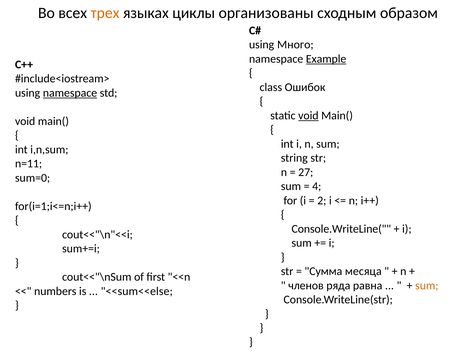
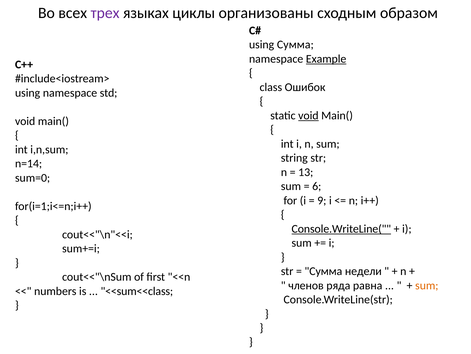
трех colour: orange -> purple
using Много: Много -> Сумма
namespace at (70, 93) underline: present -> none
n=11: n=11 -> n=14
27: 27 -> 13
4: 4 -> 6
2: 2 -> 9
Console.WriteLine( underline: none -> present
месяца: месяца -> недели
<<sum<<else: <<sum<<else -> <<sum<<class
